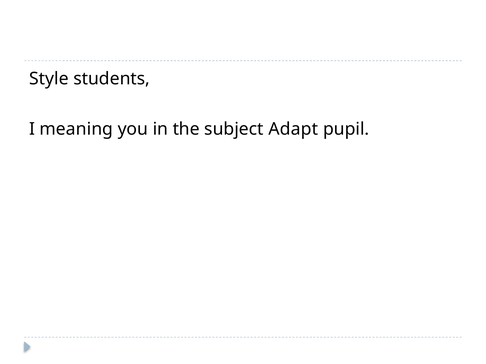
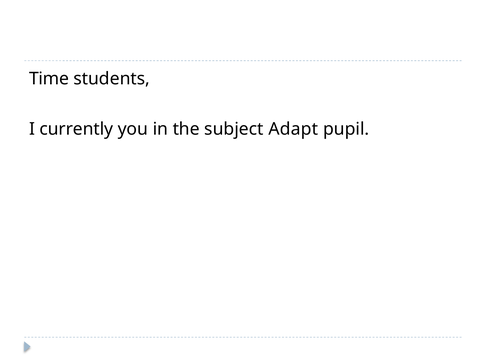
Style: Style -> Time
meaning: meaning -> currently
